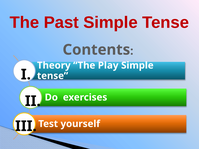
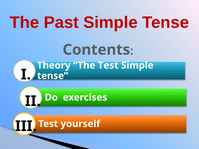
The Play: Play -> Test
